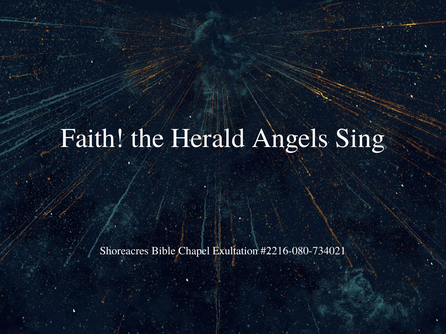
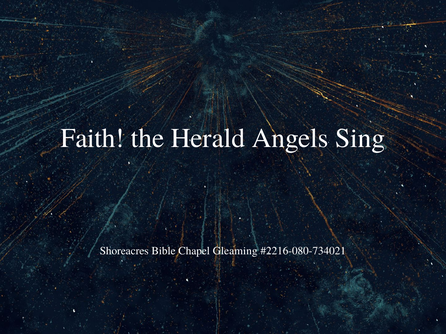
Exultation: Exultation -> Gleaming
